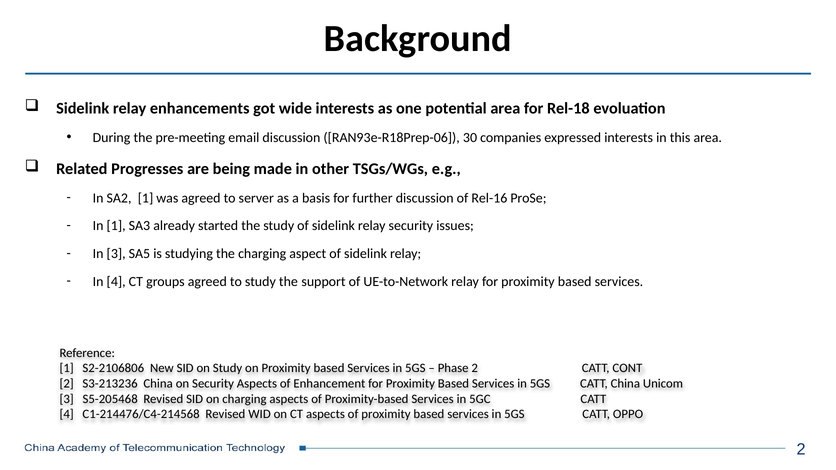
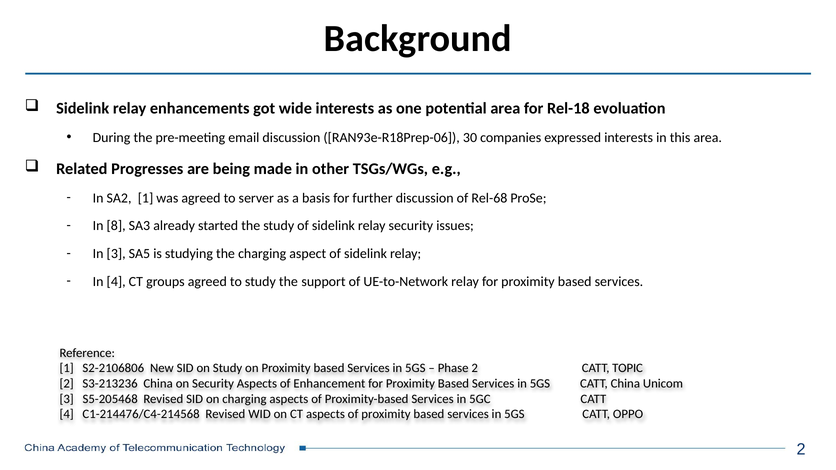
Rel-16: Rel-16 -> Rel-68
In 1: 1 -> 8
CONT: CONT -> TOPIC
